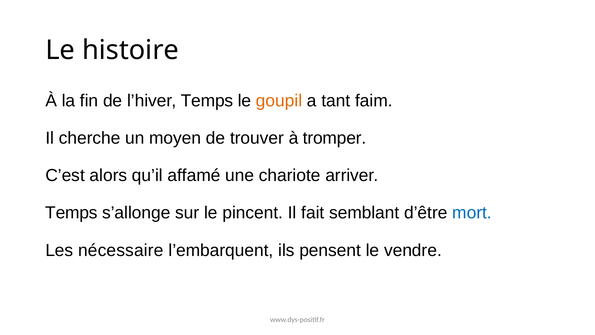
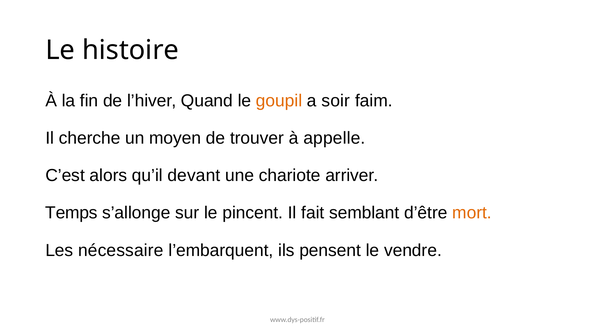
l’hiver Temps: Temps -> Quand
tant: tant -> soir
tromper: tromper -> appelle
affamé: affamé -> devant
mort colour: blue -> orange
